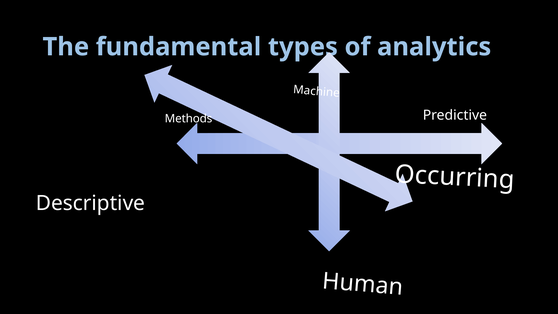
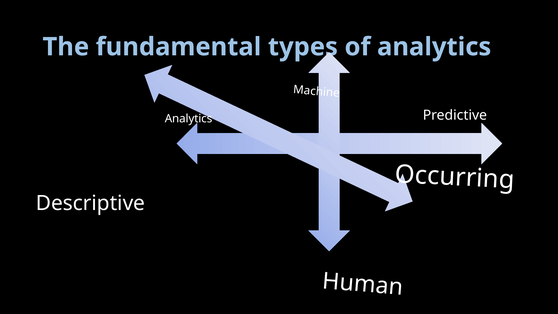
Methods at (189, 119): Methods -> Analytics
